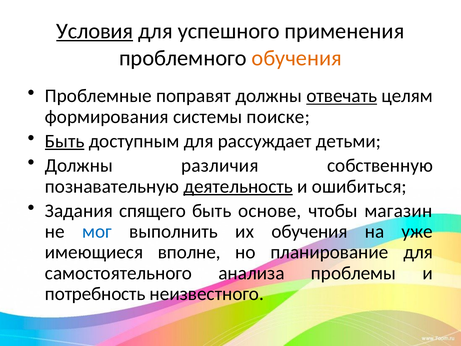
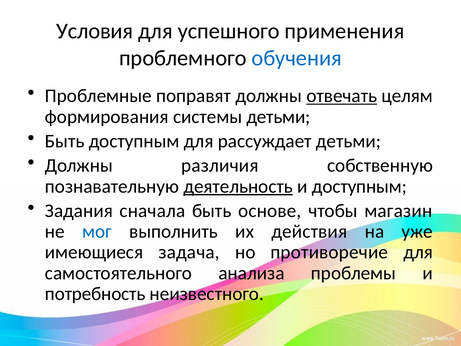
Условия underline: present -> none
обучения at (297, 58) colour: orange -> blue
системы поиске: поиске -> детьми
Быть at (65, 141) underline: present -> none
и ошибиться: ошибиться -> доступным
спящего: спящего -> сначала
их обучения: обучения -> действия
вполне: вполне -> задача
планирование: планирование -> противоречие
